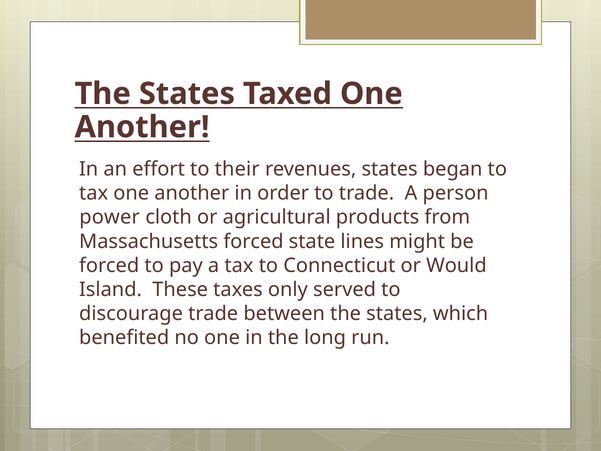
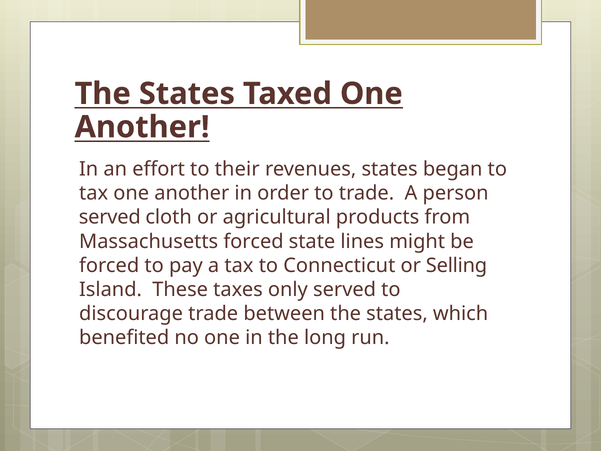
power at (110, 217): power -> served
Would: Would -> Selling
